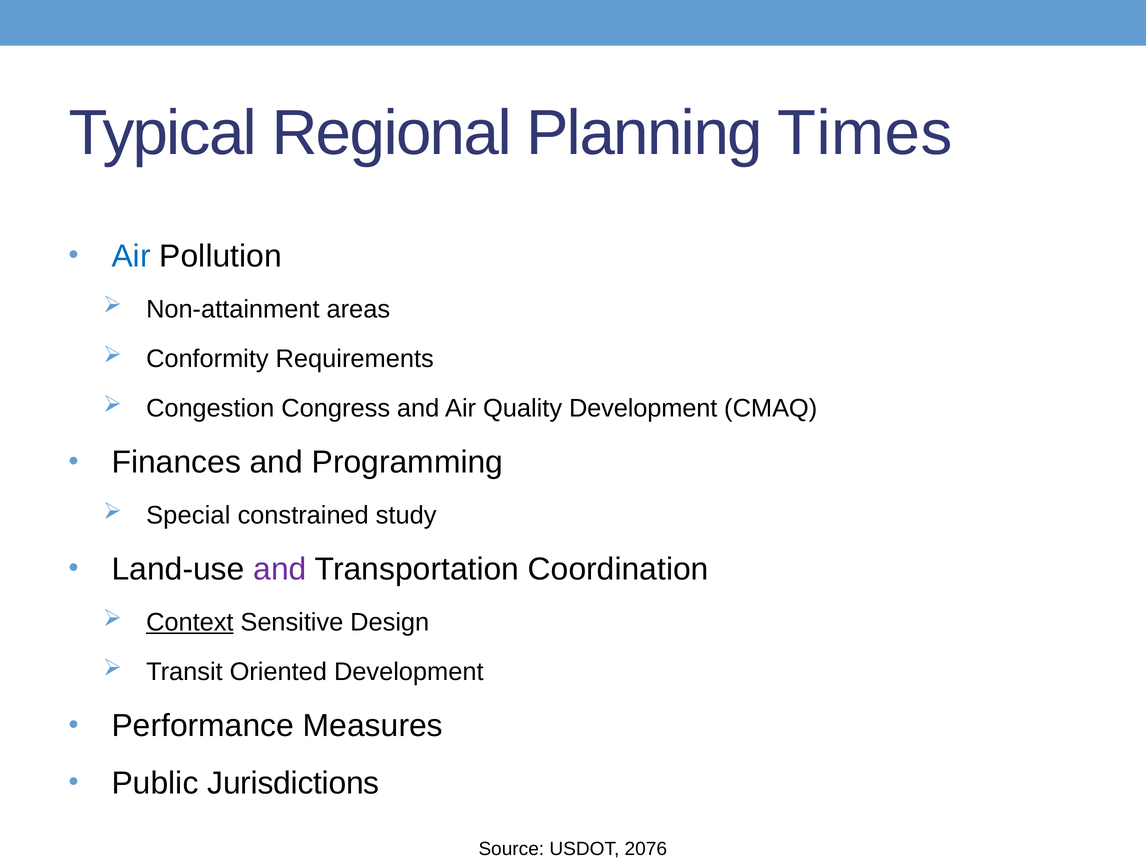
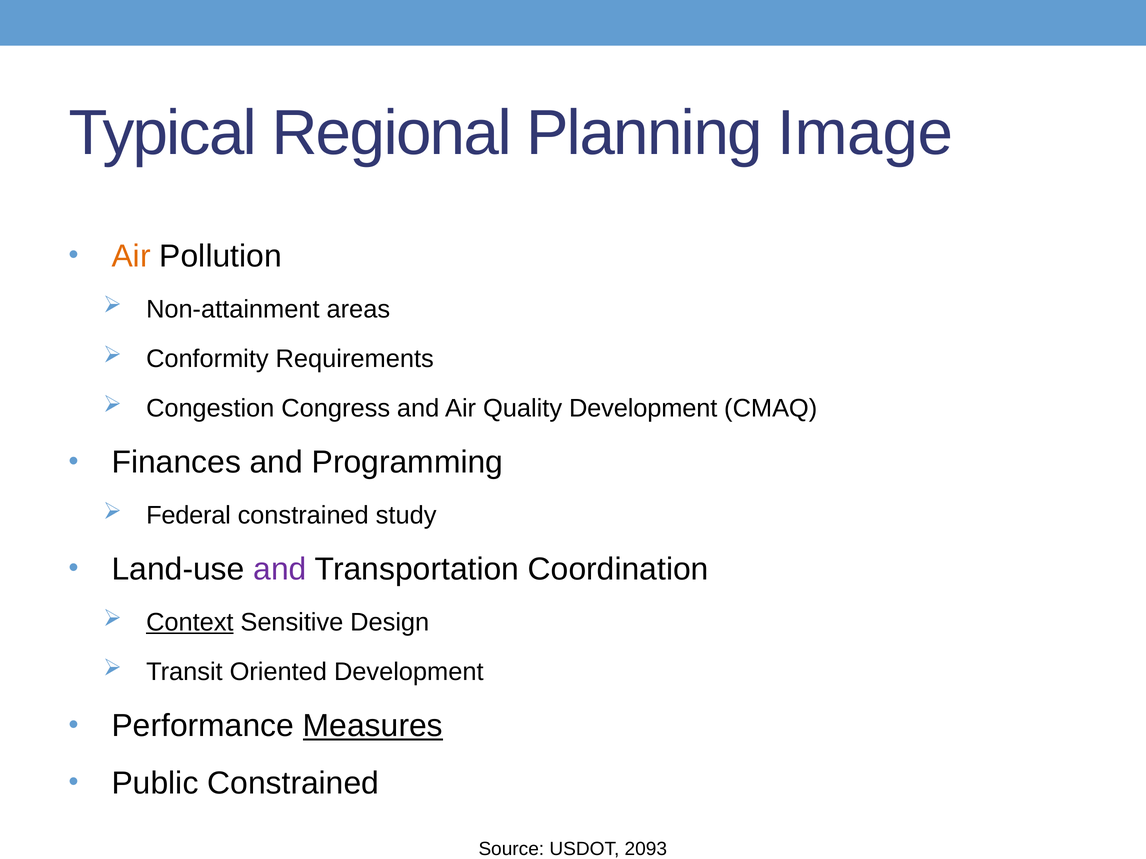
Times: Times -> Image
Air at (131, 256) colour: blue -> orange
Special: Special -> Federal
Measures underline: none -> present
Public Jurisdictions: Jurisdictions -> Constrained
2076: 2076 -> 2093
